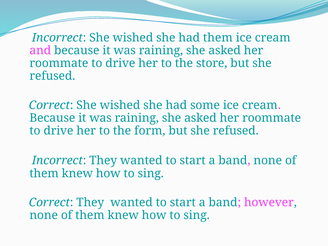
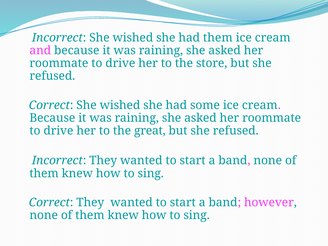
form: form -> great
